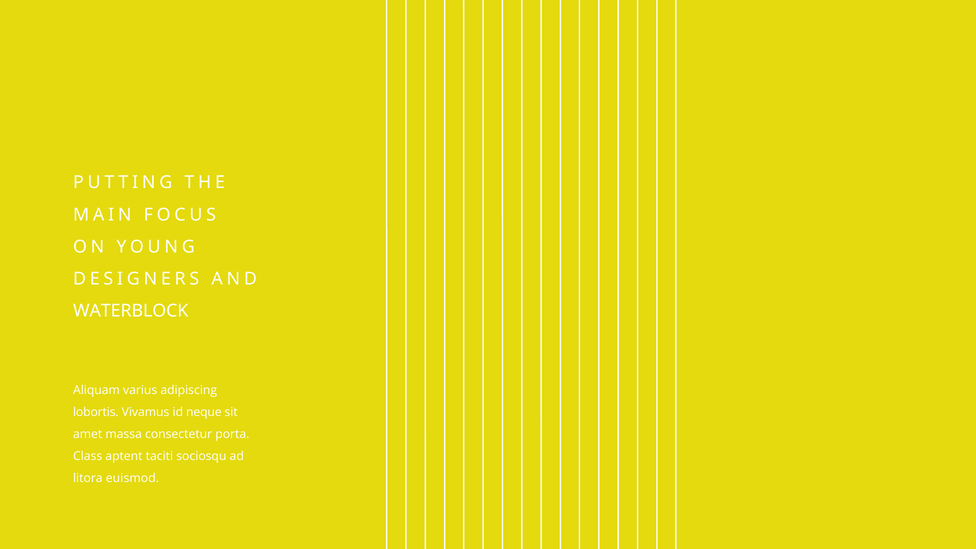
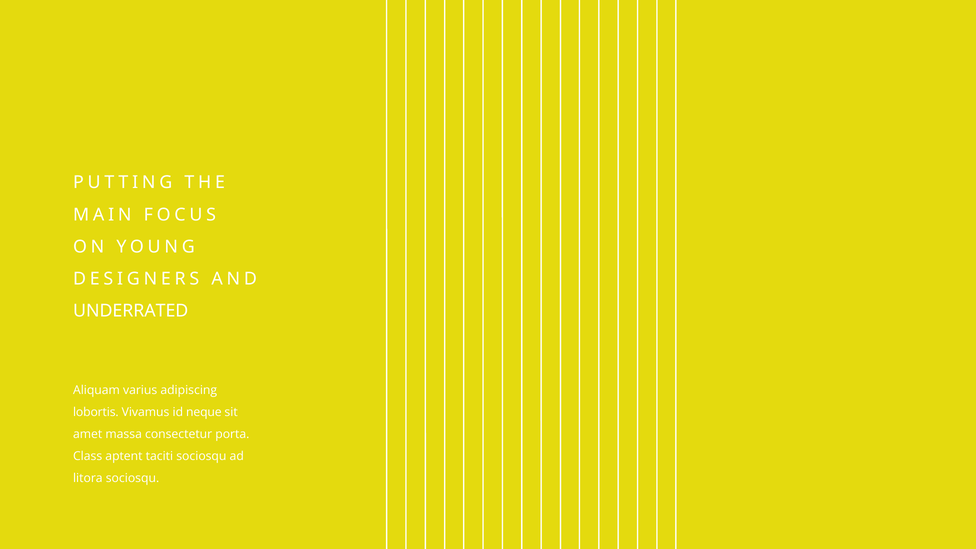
WATERBLOCK: WATERBLOCK -> UNDERRATED
litora euismod: euismod -> sociosqu
